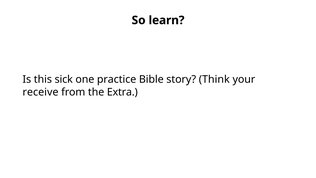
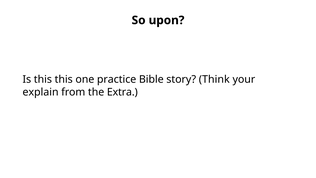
learn: learn -> upon
this sick: sick -> this
receive: receive -> explain
